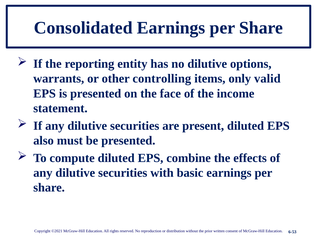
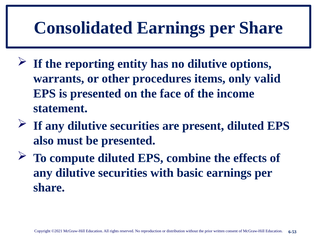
controlling: controlling -> procedures
